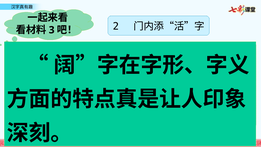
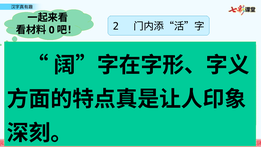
3: 3 -> 0
